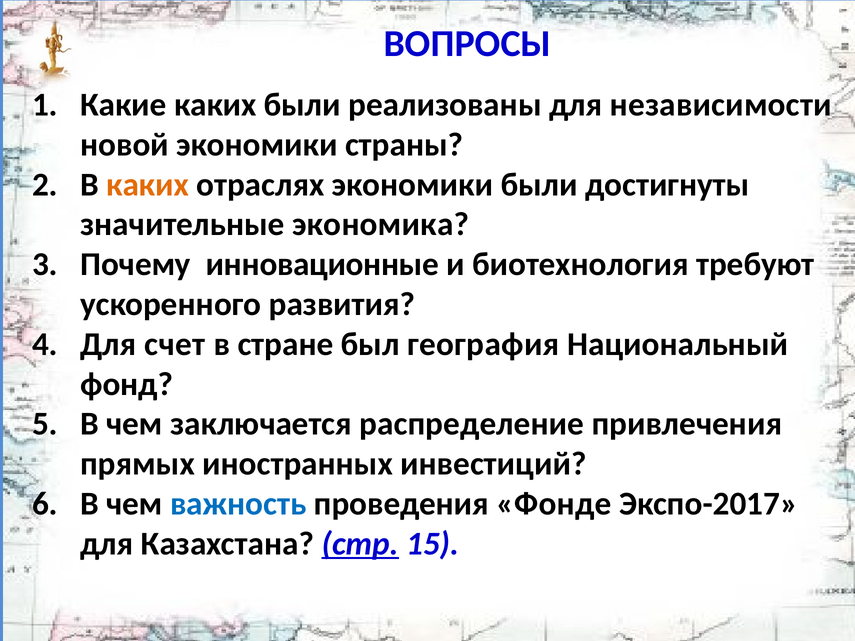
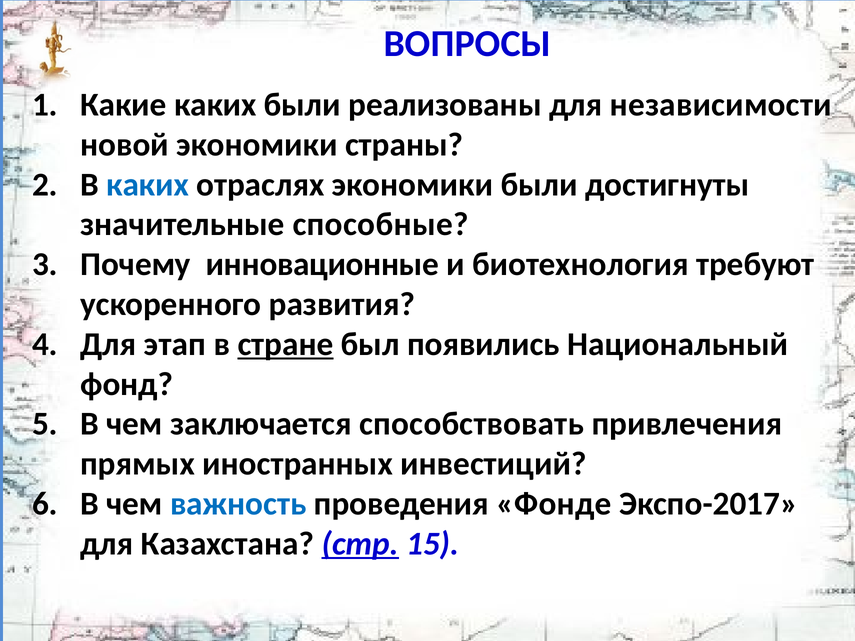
каких at (148, 185) colour: orange -> blue
экономика: экономика -> способные
счет: счет -> этап
стране underline: none -> present
география: география -> появились
распределение: распределение -> способствовать
